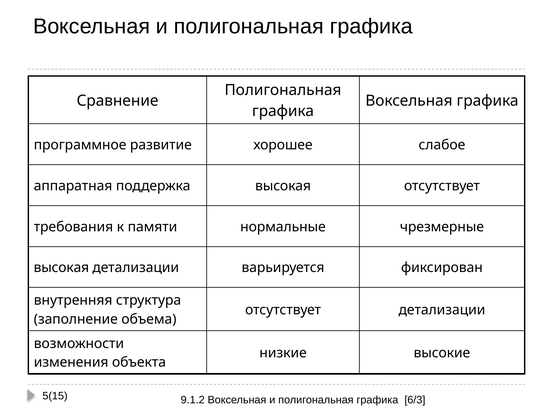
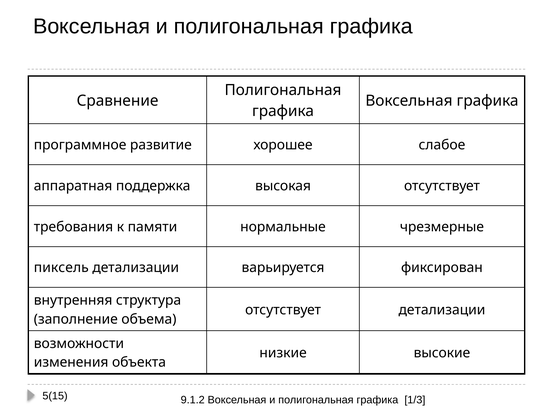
высокая at (61, 268): высокая -> пиксель
6/3: 6/3 -> 1/3
